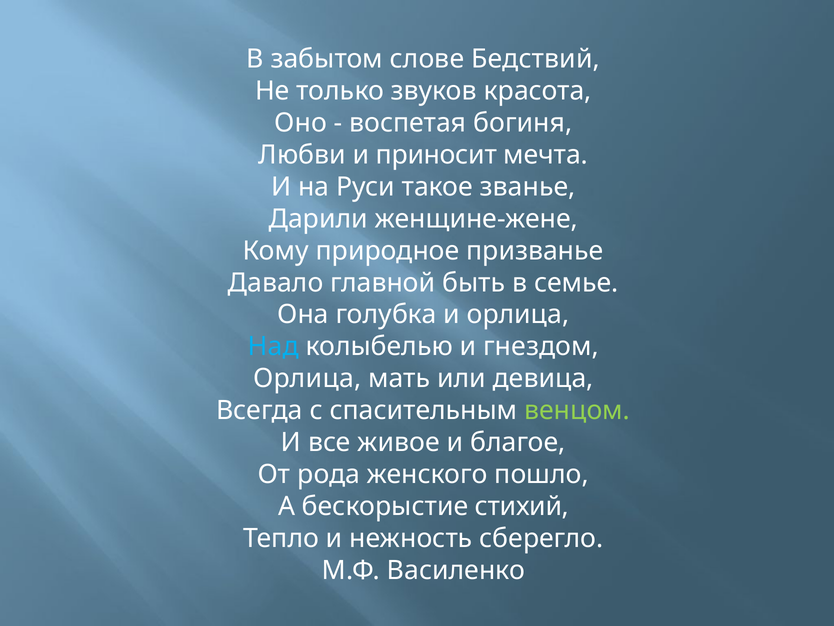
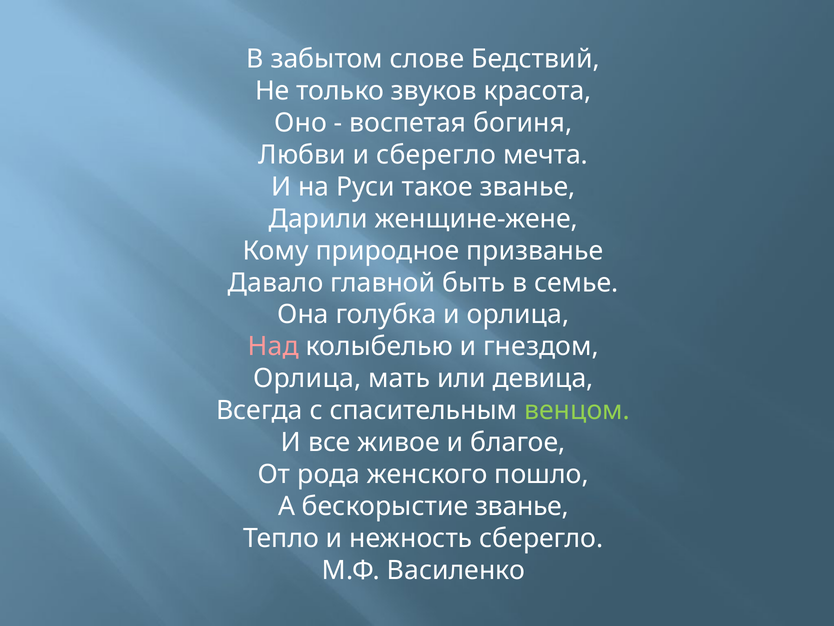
и приносит: приносит -> сберегло
Над colour: light blue -> pink
бескорыстие стихий: стихий -> званье
